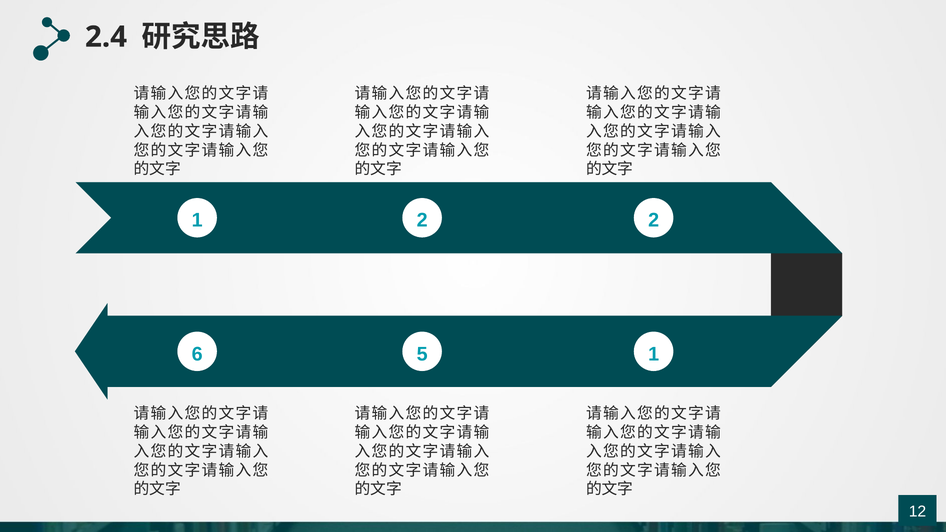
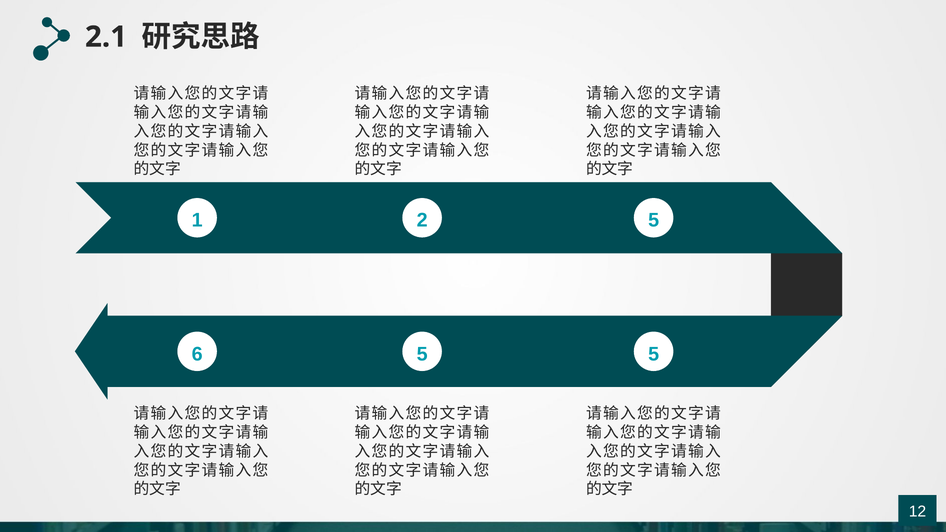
2.4: 2.4 -> 2.1
2 2: 2 -> 5
5 1: 1 -> 5
